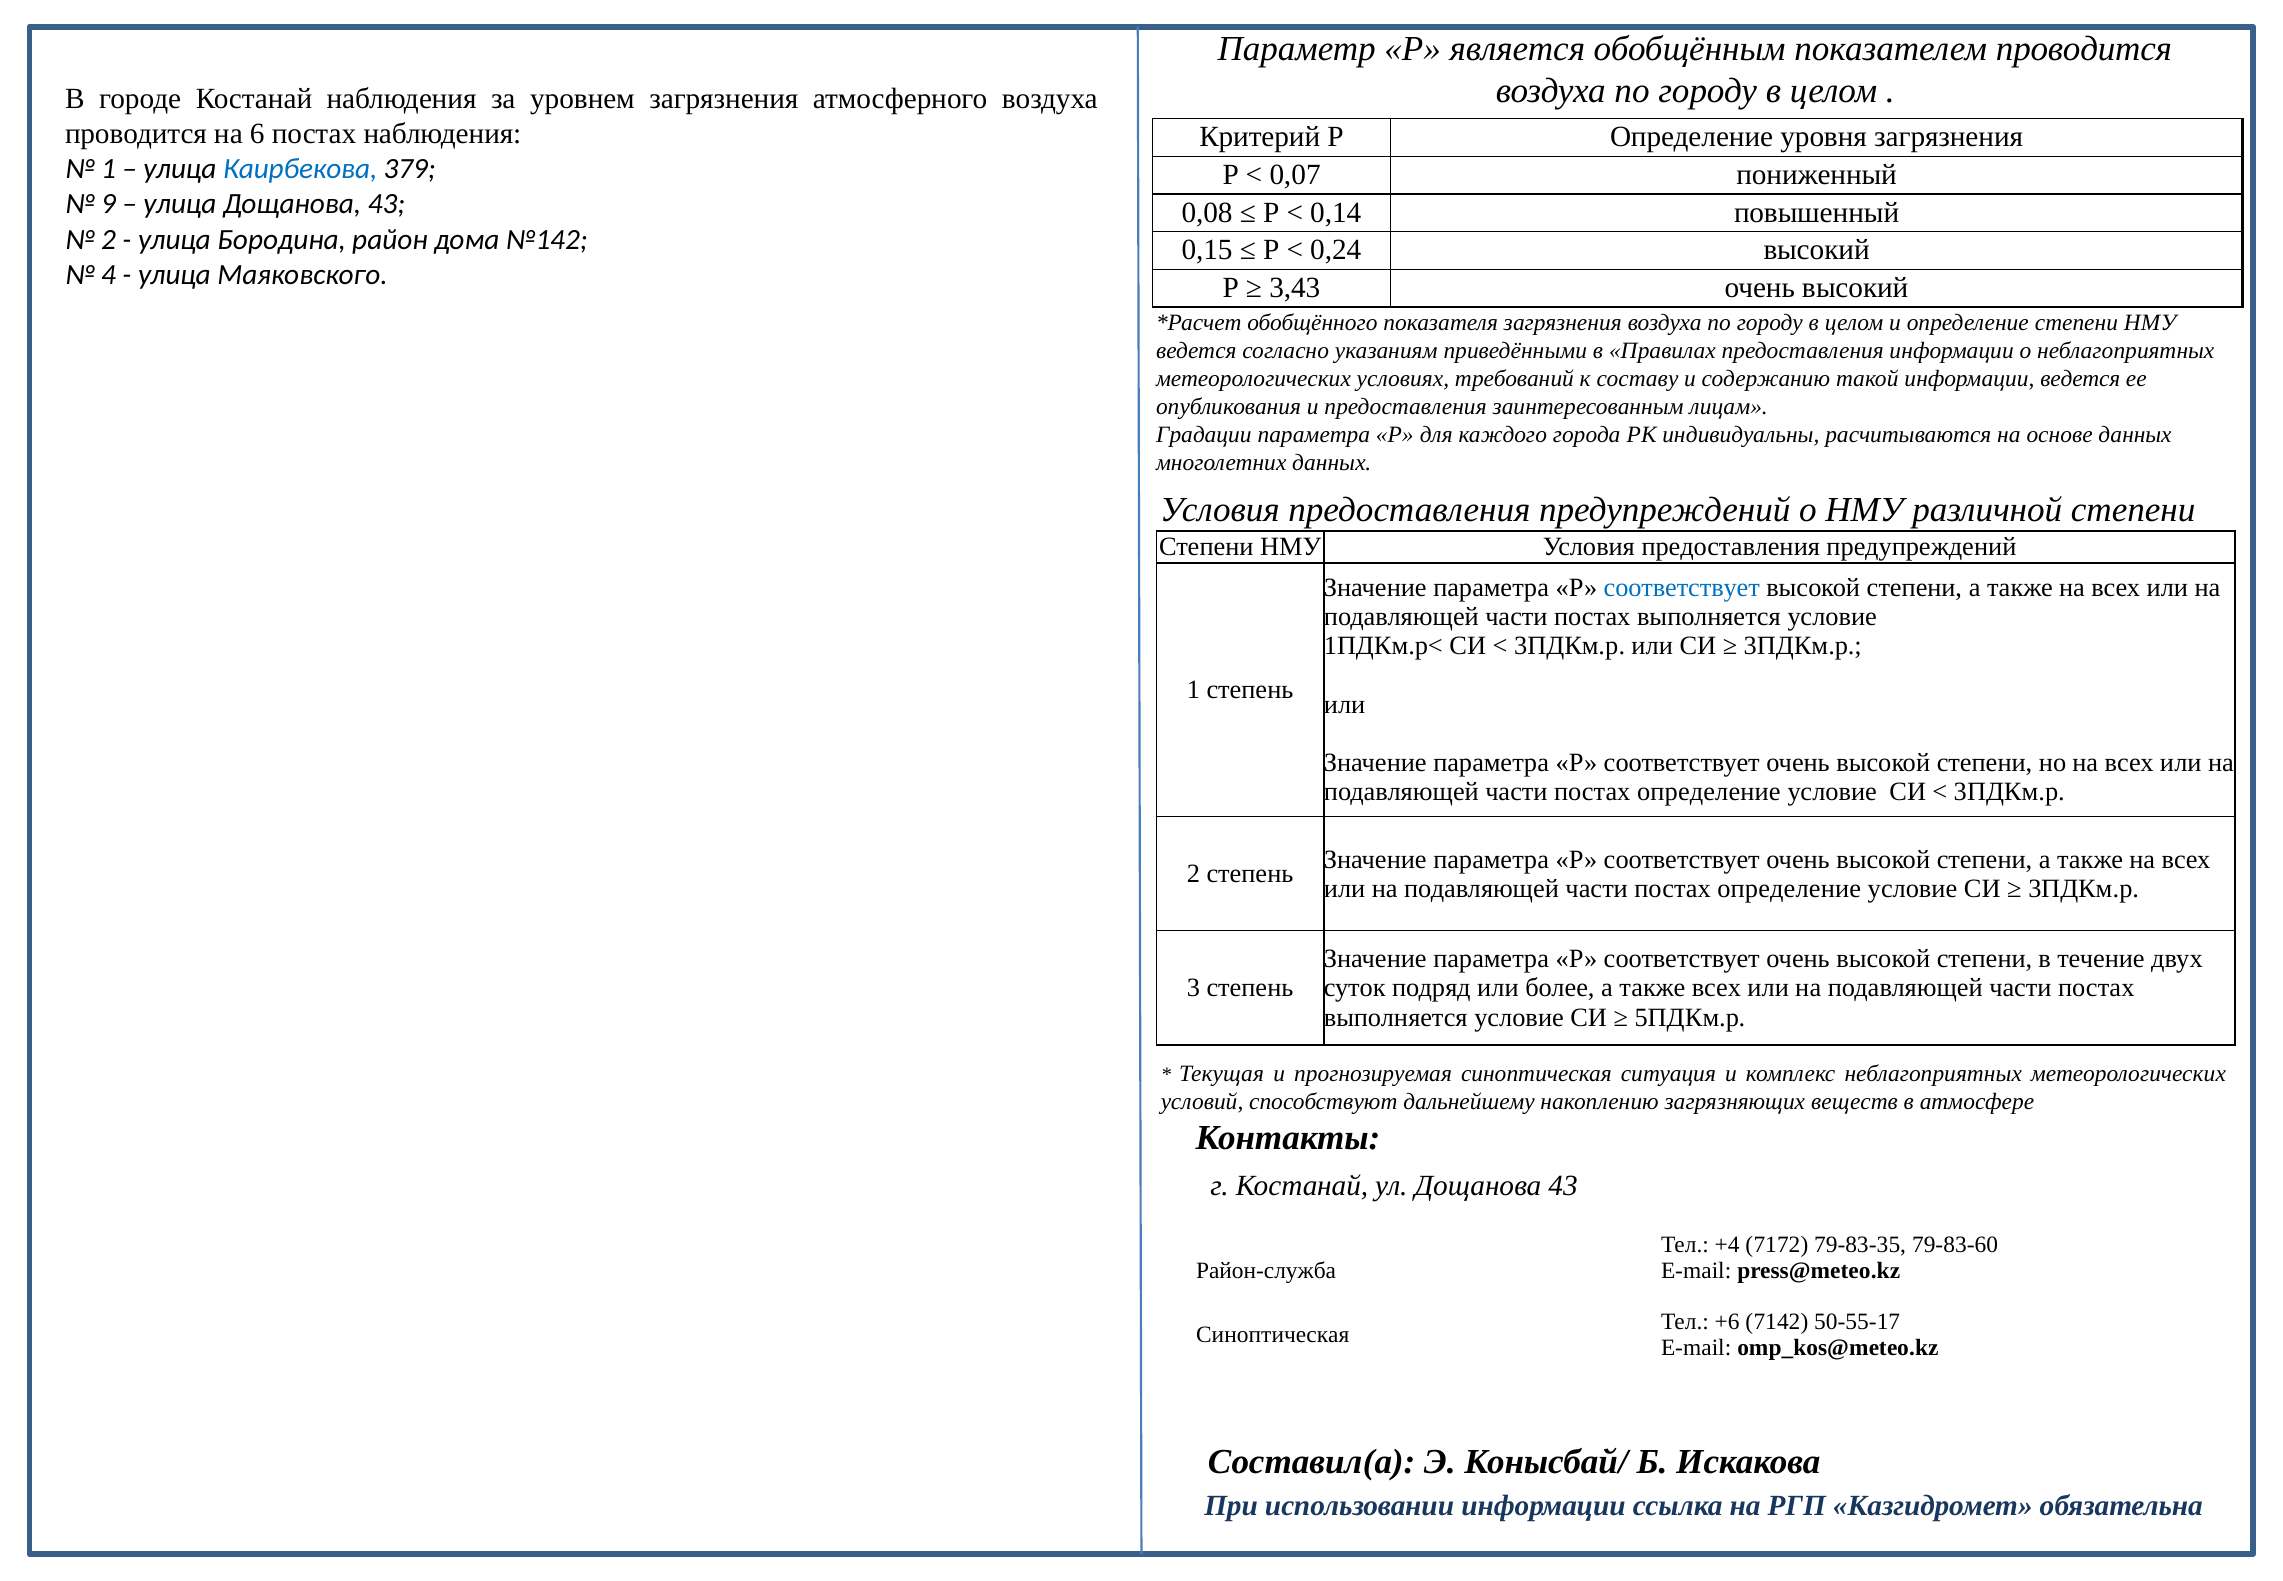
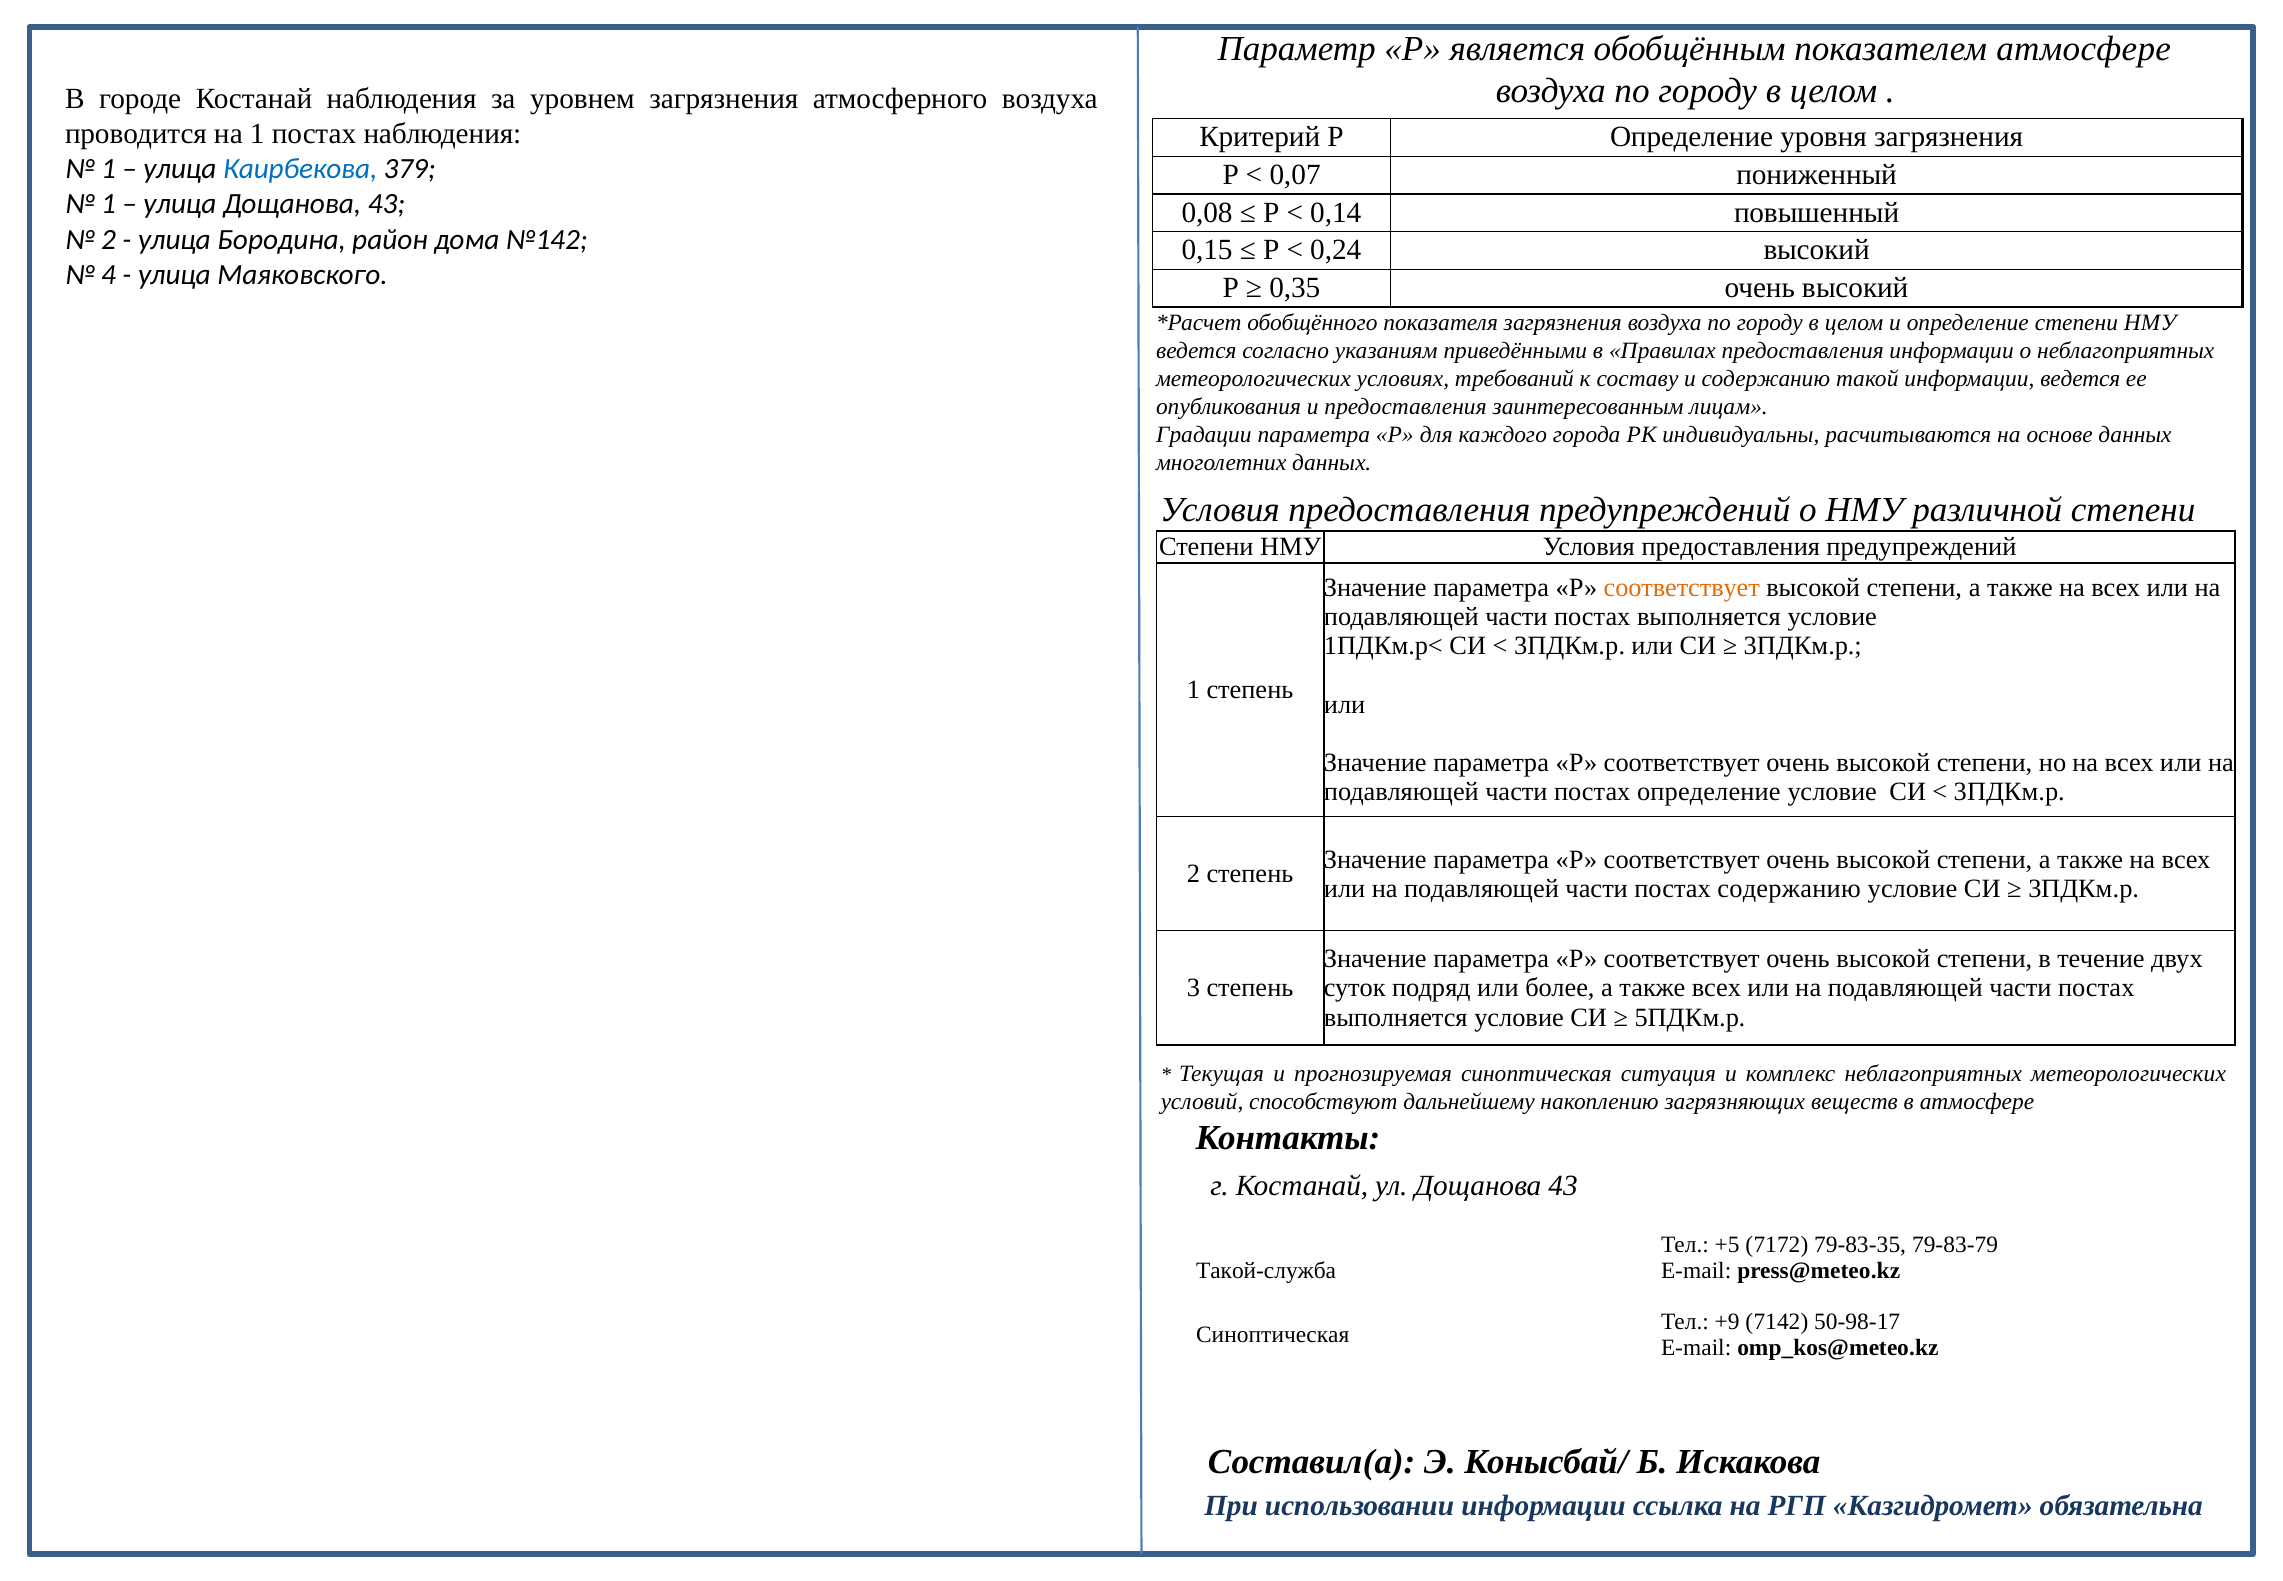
показателем проводится: проводится -> атмосфере
на 6: 6 -> 1
9 at (109, 204): 9 -> 1
3,43: 3,43 -> 0,35
соответствует at (1682, 588) colour: blue -> orange
определение at (1789, 888): определение -> содержанию
+4: +4 -> +5
79-83-60: 79-83-60 -> 79-83-79
Район-служба: Район-служба -> Такой-служба
+6: +6 -> +9
50-55-17: 50-55-17 -> 50-98-17
